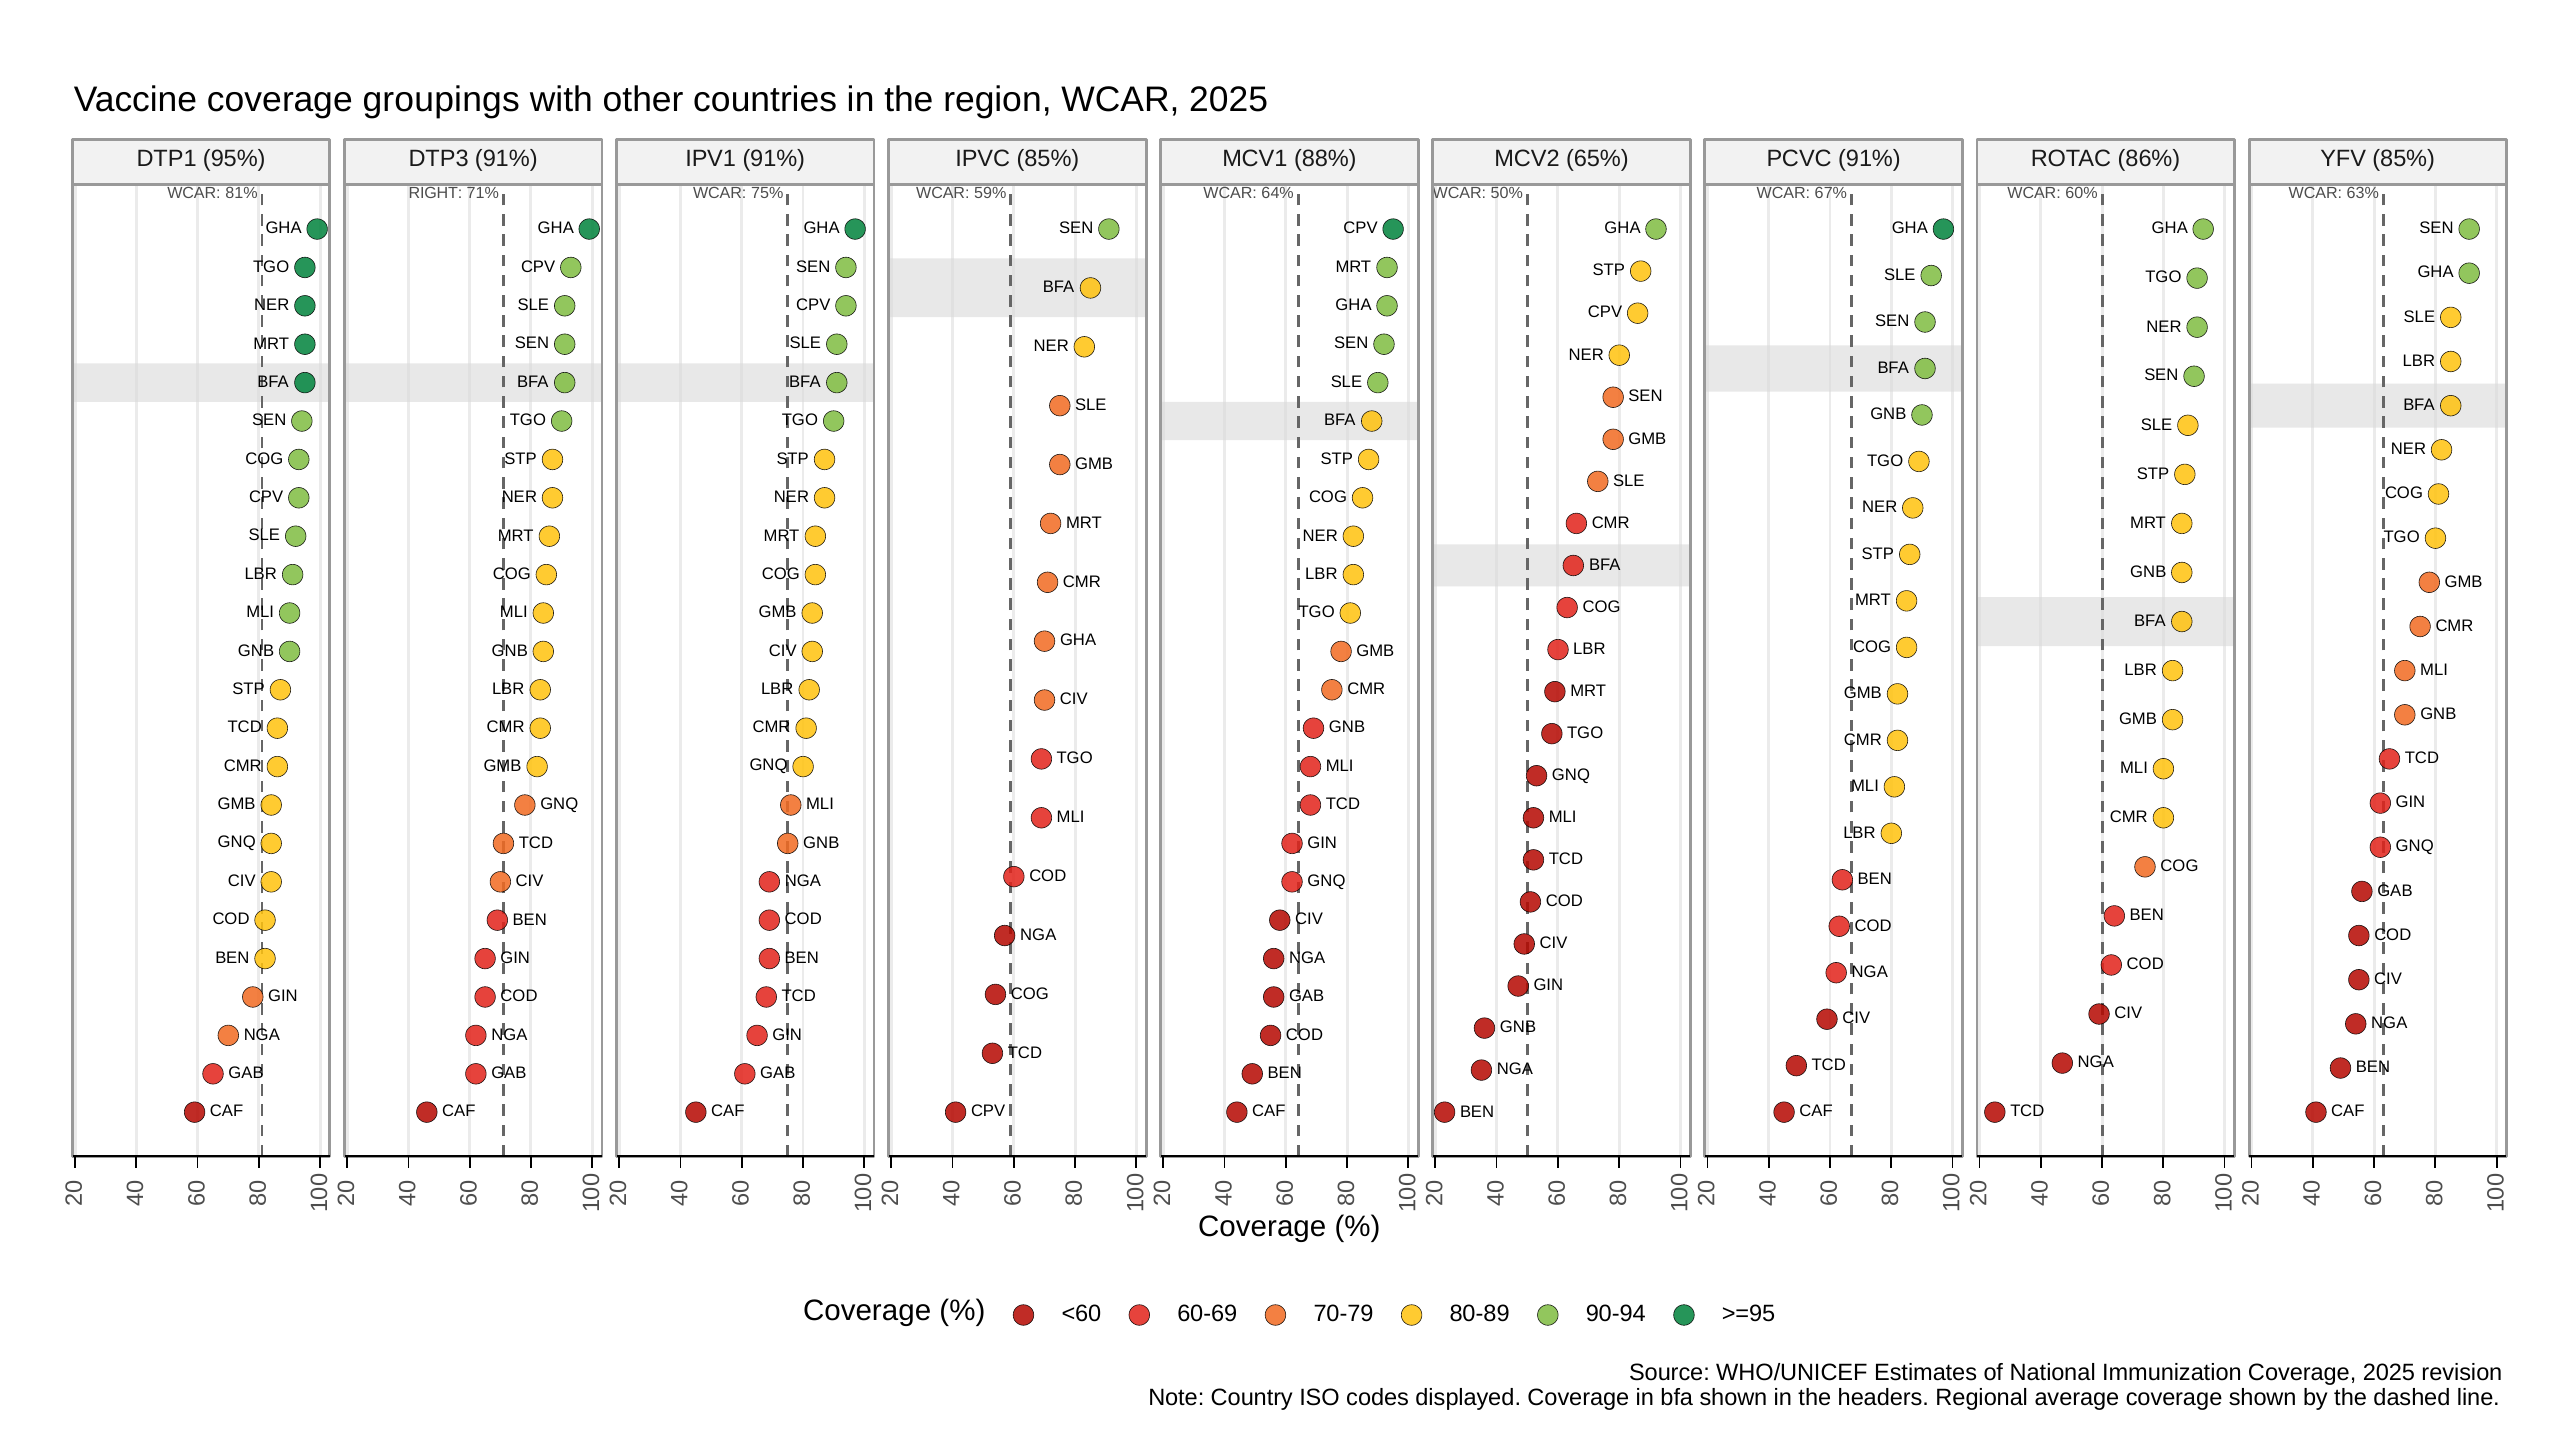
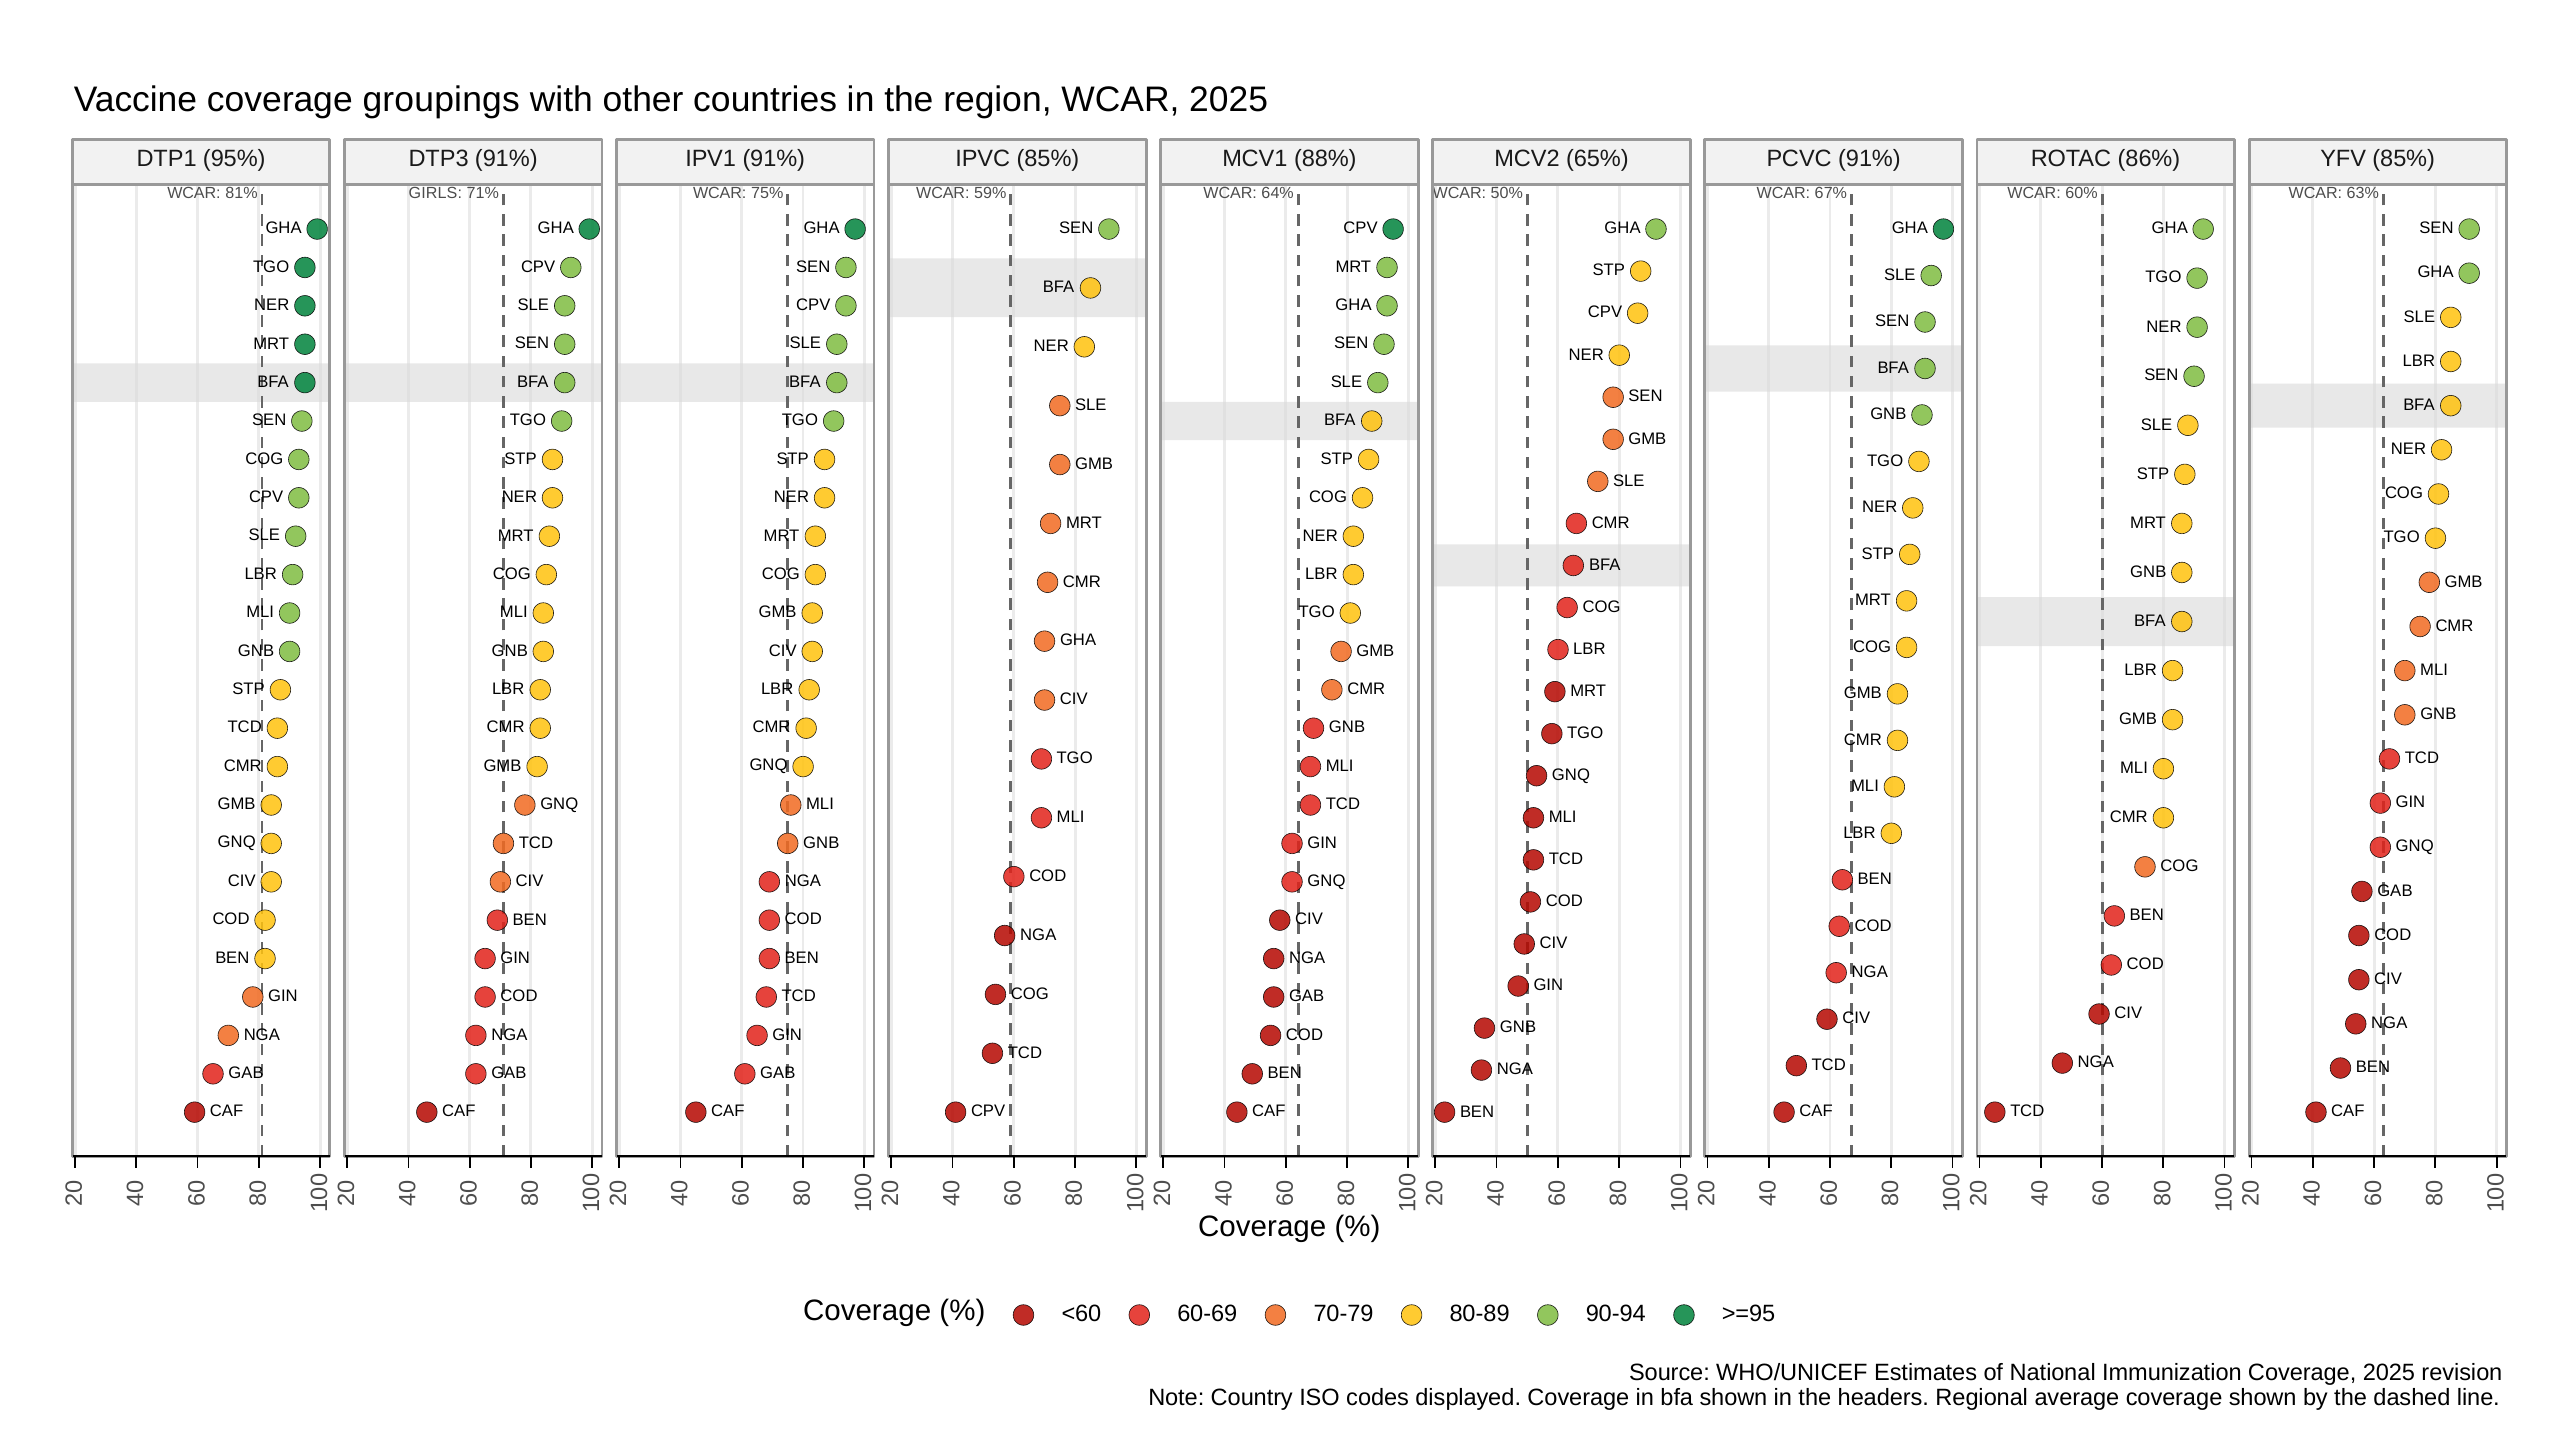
RIGHT: RIGHT -> GIRLS
